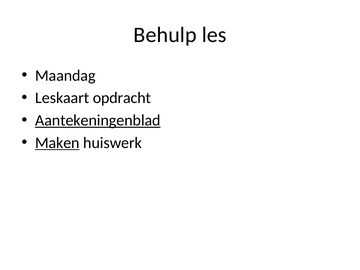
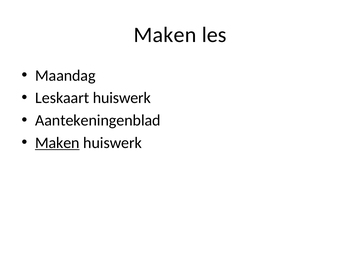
Behulp at (165, 35): Behulp -> Maken
Leskaart opdracht: opdracht -> huiswerk
Aantekeningenblad underline: present -> none
